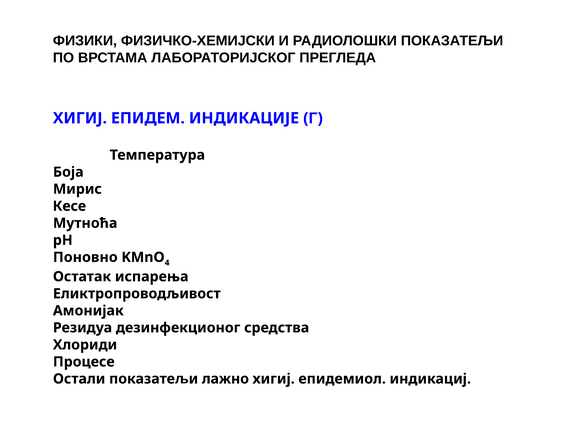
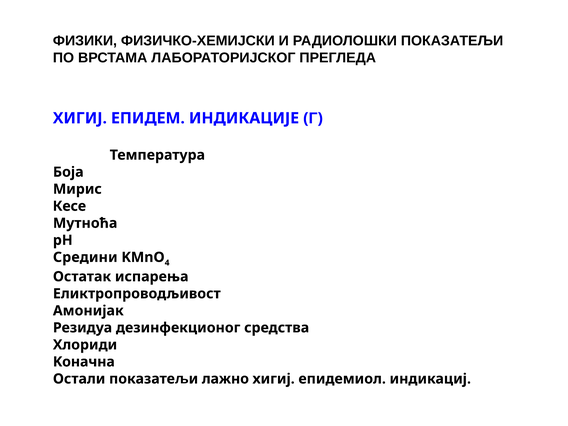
Поновно: Поновно -> Средини
Процесе: Процесе -> Kоначна
